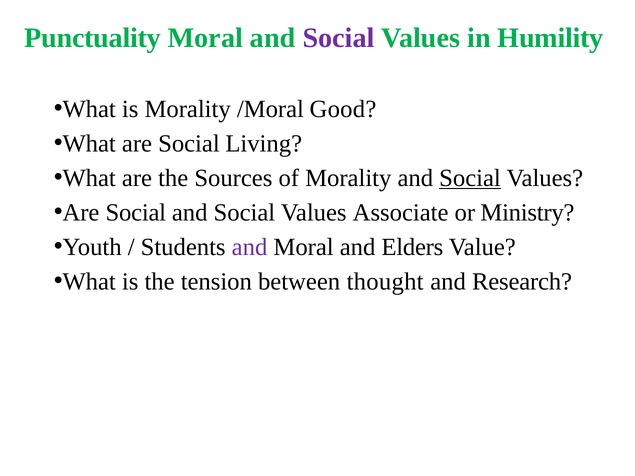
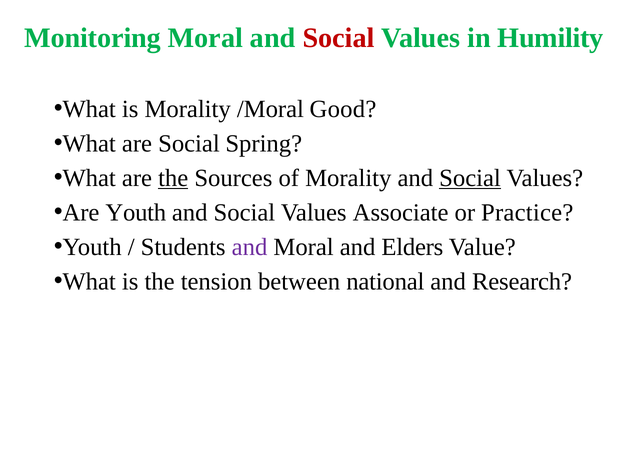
Punctuality: Punctuality -> Monitoring
Social at (339, 38) colour: purple -> red
Living: Living -> Spring
the at (173, 178) underline: none -> present
Social at (136, 212): Social -> Youth
Ministry: Ministry -> Practice
thought: thought -> national
